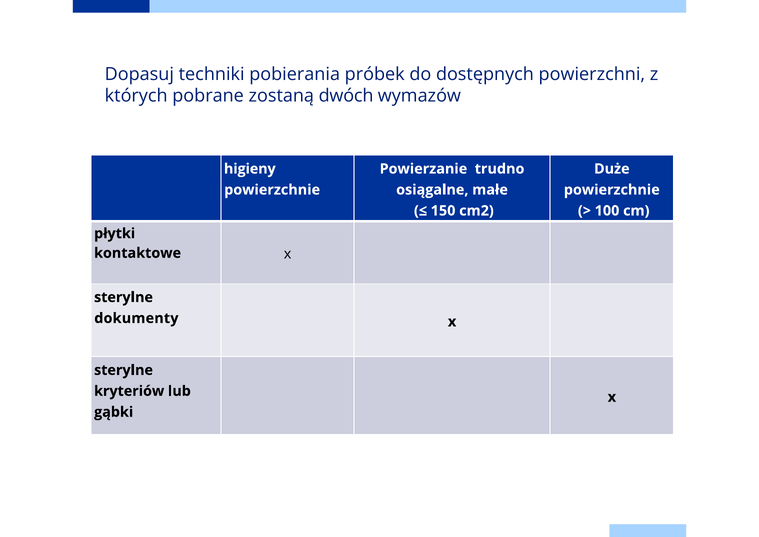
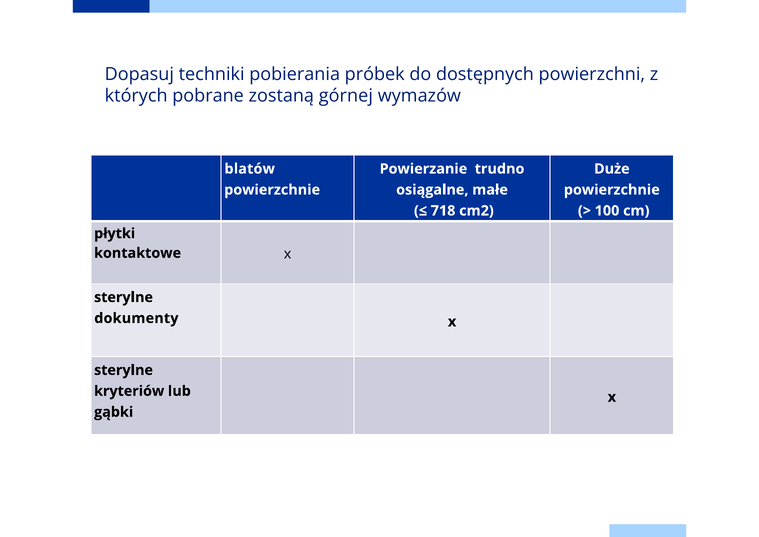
dwóch: dwóch -> górnej
higieny: higieny -> blatów
150: 150 -> 718
